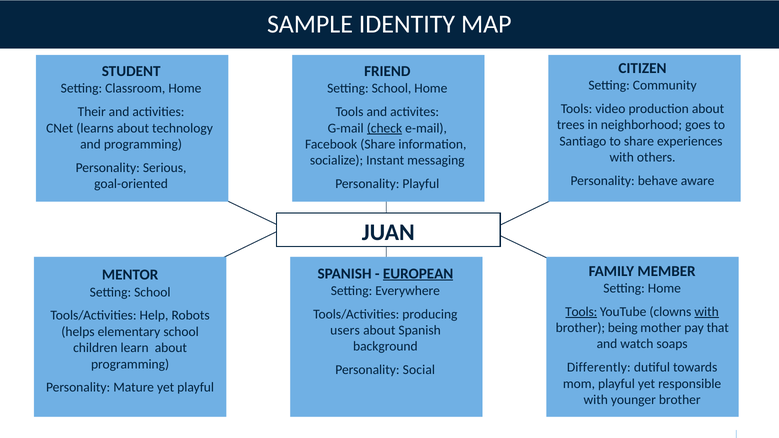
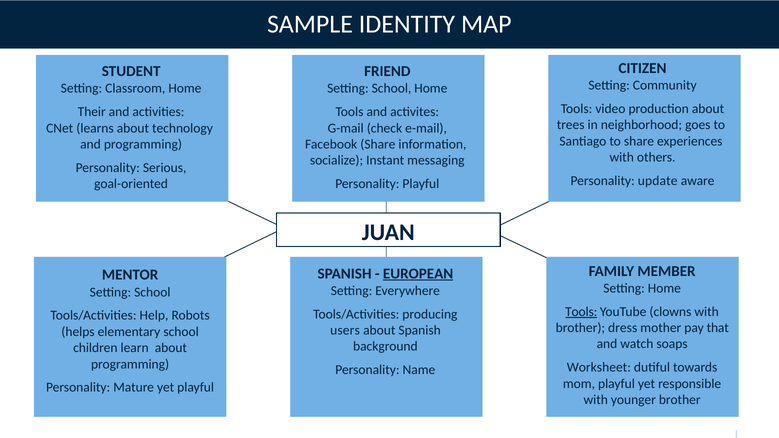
check underline: present -> none
behave: behave -> update
with at (707, 312) underline: present -> none
being: being -> dress
Differently: Differently -> Worksheet
Social: Social -> Name
